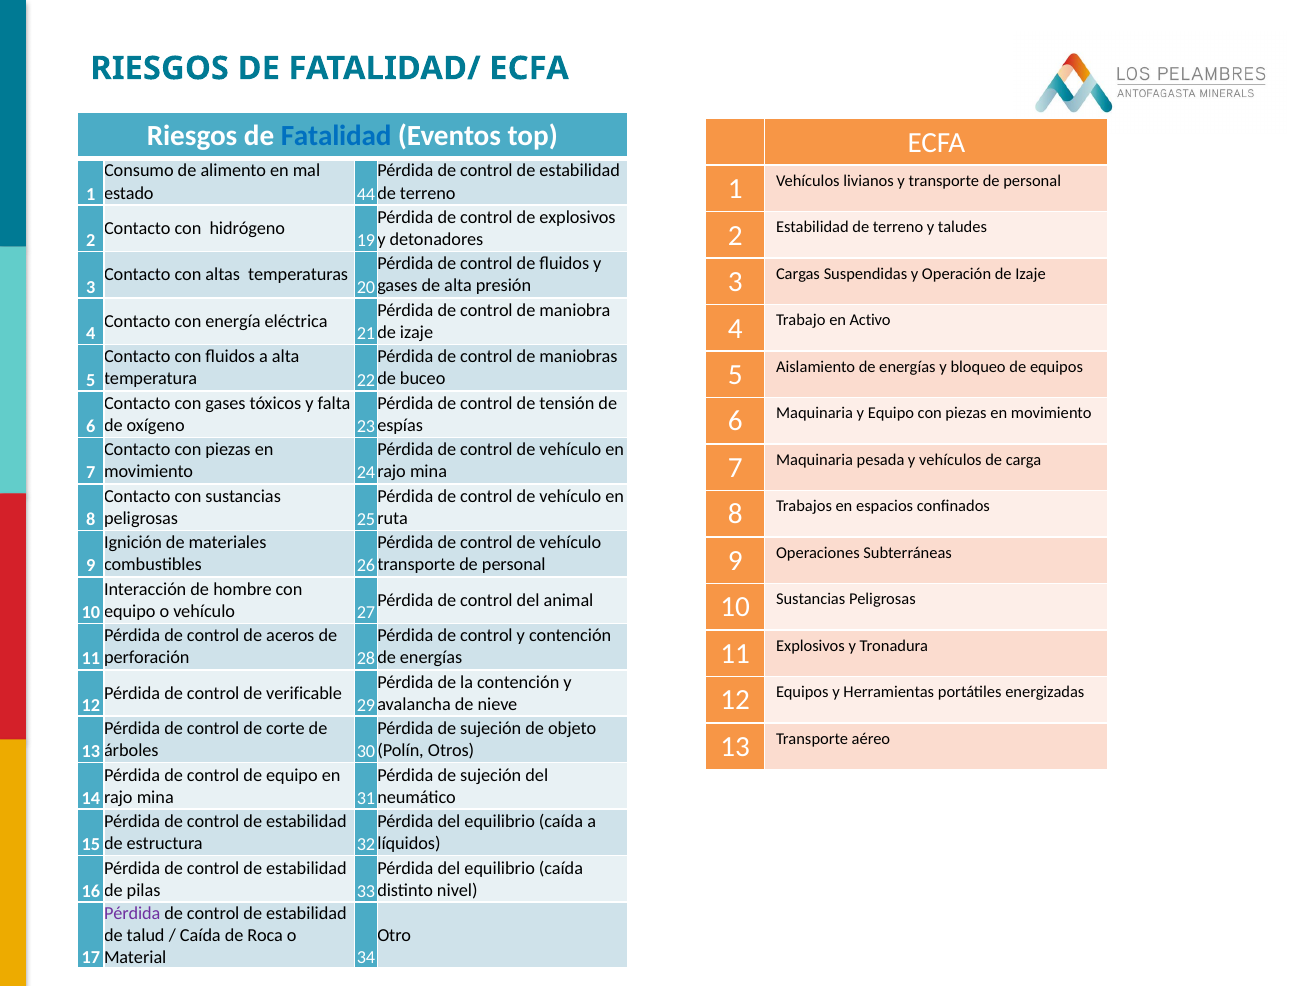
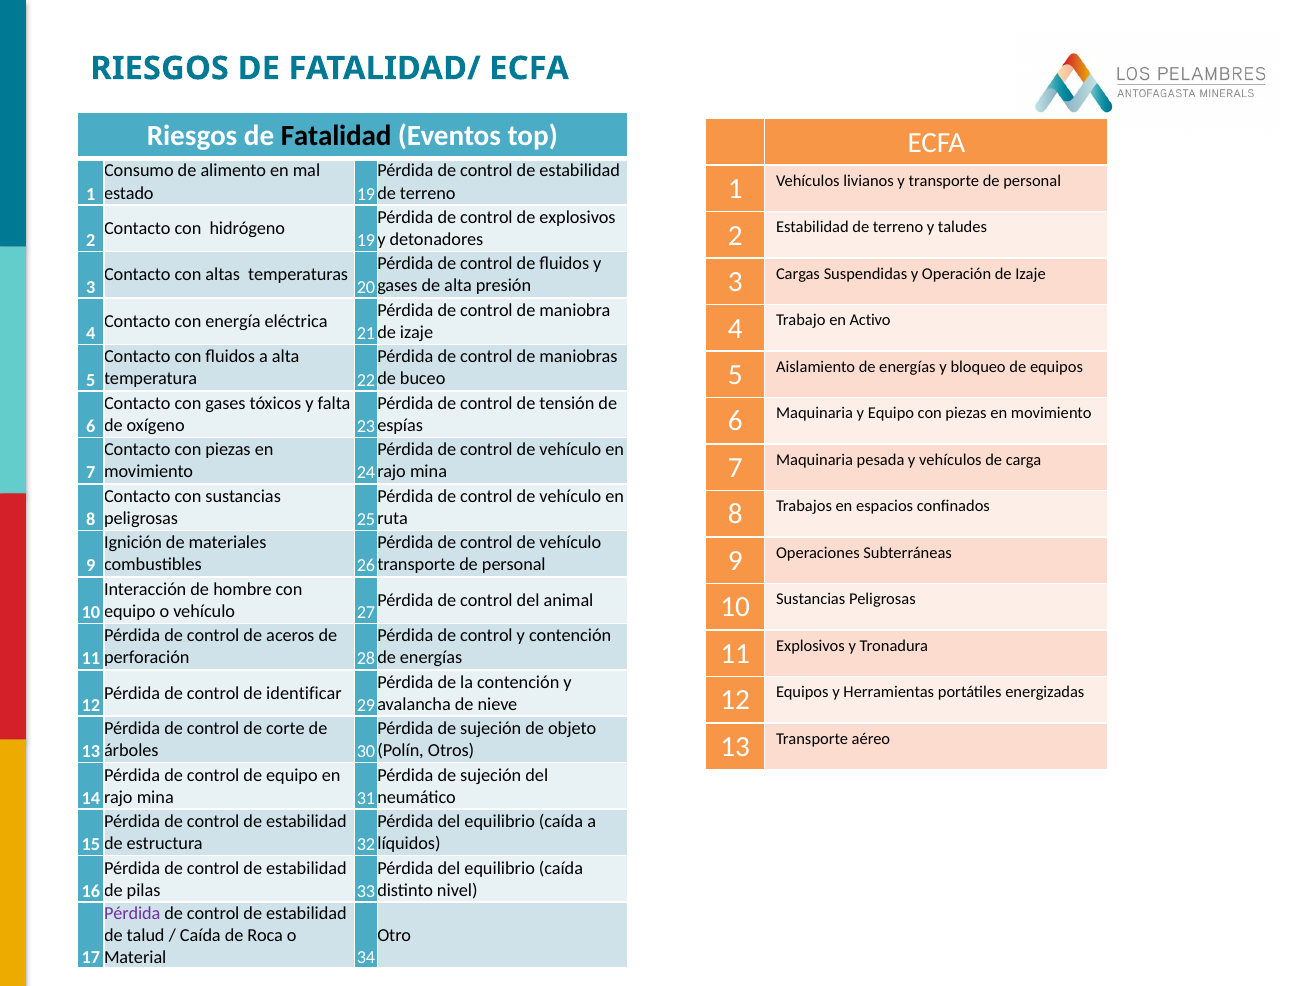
Fatalidad colour: blue -> black
estado 44: 44 -> 19
verificable: verificable -> identificar
